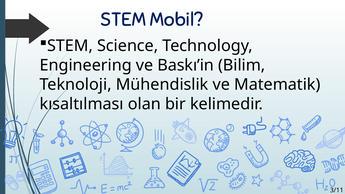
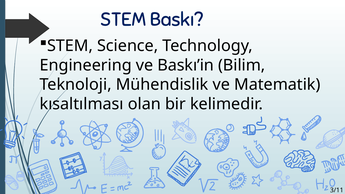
Mobil: Mobil -> Baskı
